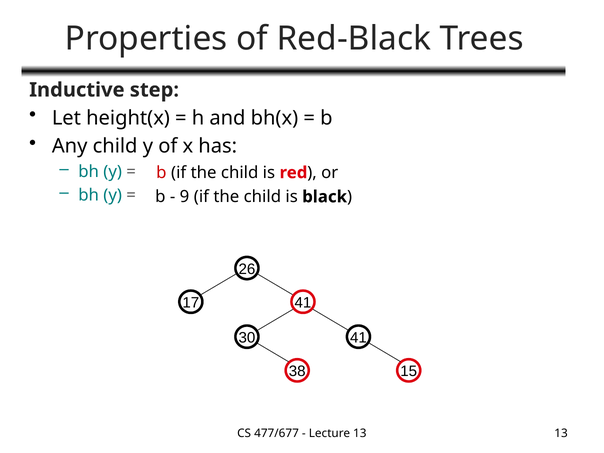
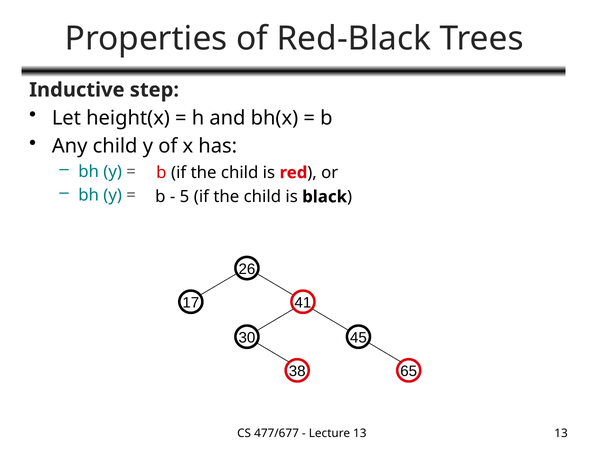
9: 9 -> 5
30 41: 41 -> 45
15: 15 -> 65
